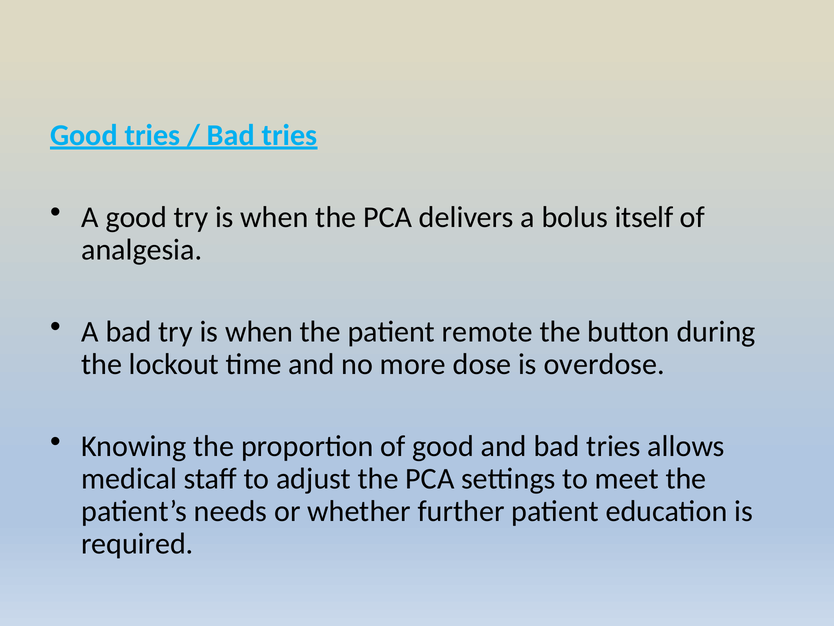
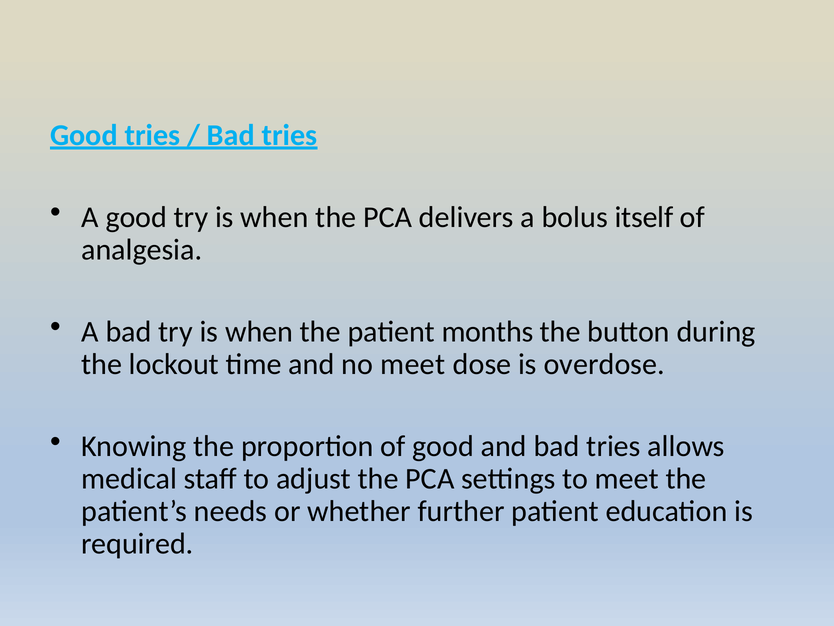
remote: remote -> months
no more: more -> meet
